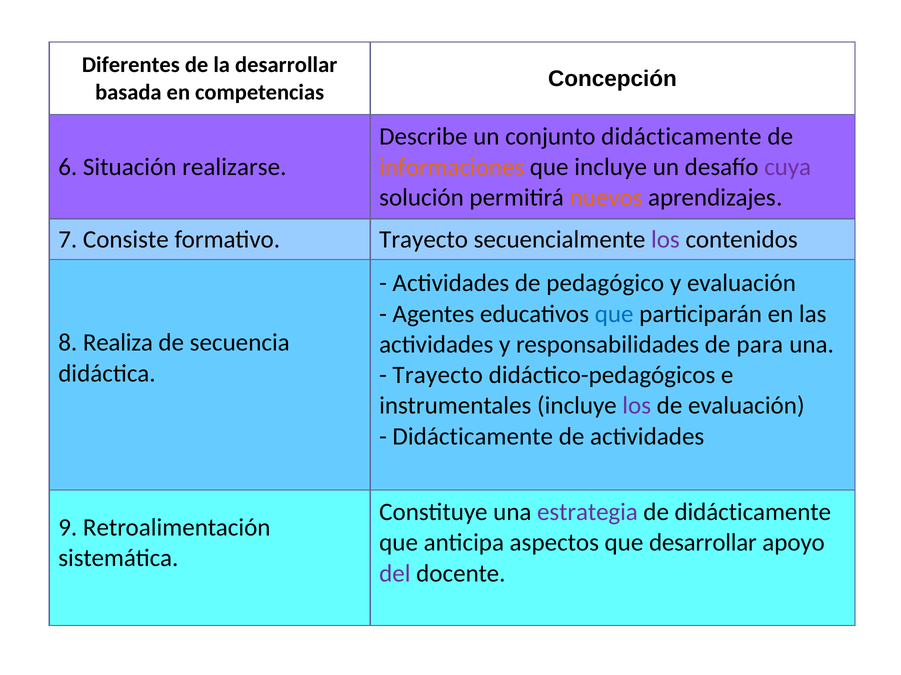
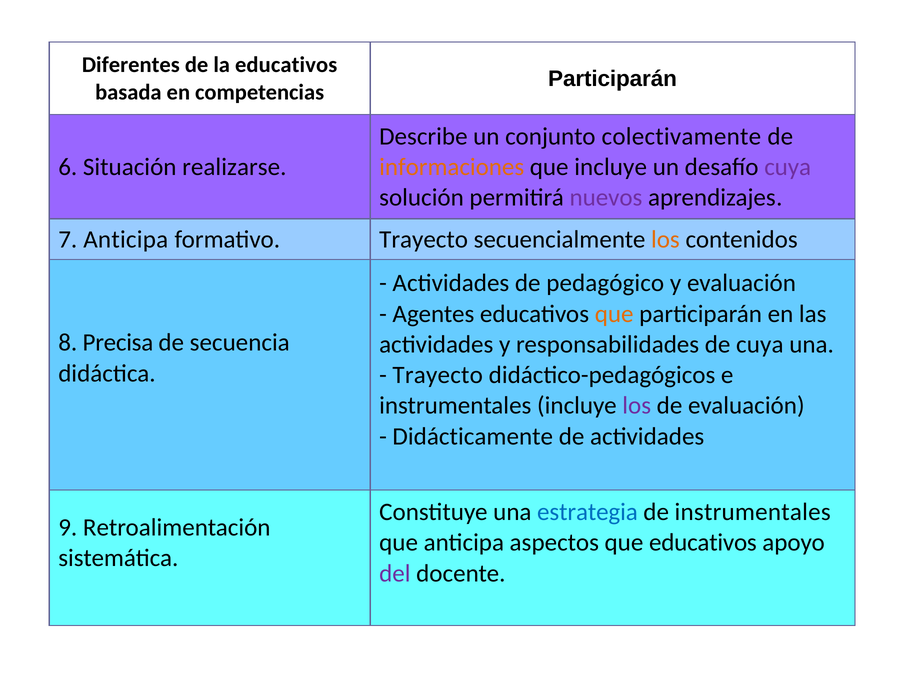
la desarrollar: desarrollar -> educativos
Concepción at (612, 79): Concepción -> Participarán
conjunto didácticamente: didácticamente -> colectivamente
nuevos colour: orange -> purple
7 Consiste: Consiste -> Anticipa
los at (665, 240) colour: purple -> orange
que at (614, 314) colour: blue -> orange
Realiza: Realiza -> Precisa
de para: para -> cuya
estrategia colour: purple -> blue
de didácticamente: didácticamente -> instrumentales
que desarrollar: desarrollar -> educativos
